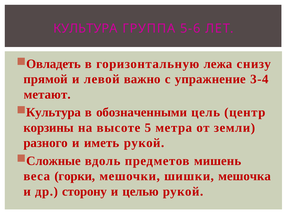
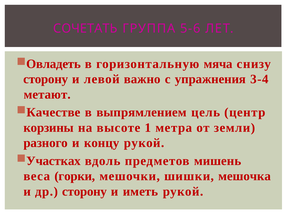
КУЛЬТУРА at (85, 29): КУЛЬТУРА -> СОЧЕТАТЬ
лежа: лежа -> мяча
прямой at (46, 79): прямой -> сторону
упражнение: упражнение -> упражнения
Культура at (54, 112): Культура -> Качестве
обозначенными: обозначенными -> выпрямлением
5: 5 -> 1
иметь: иметь -> концу
Сложные: Сложные -> Участках
целью: целью -> иметь
